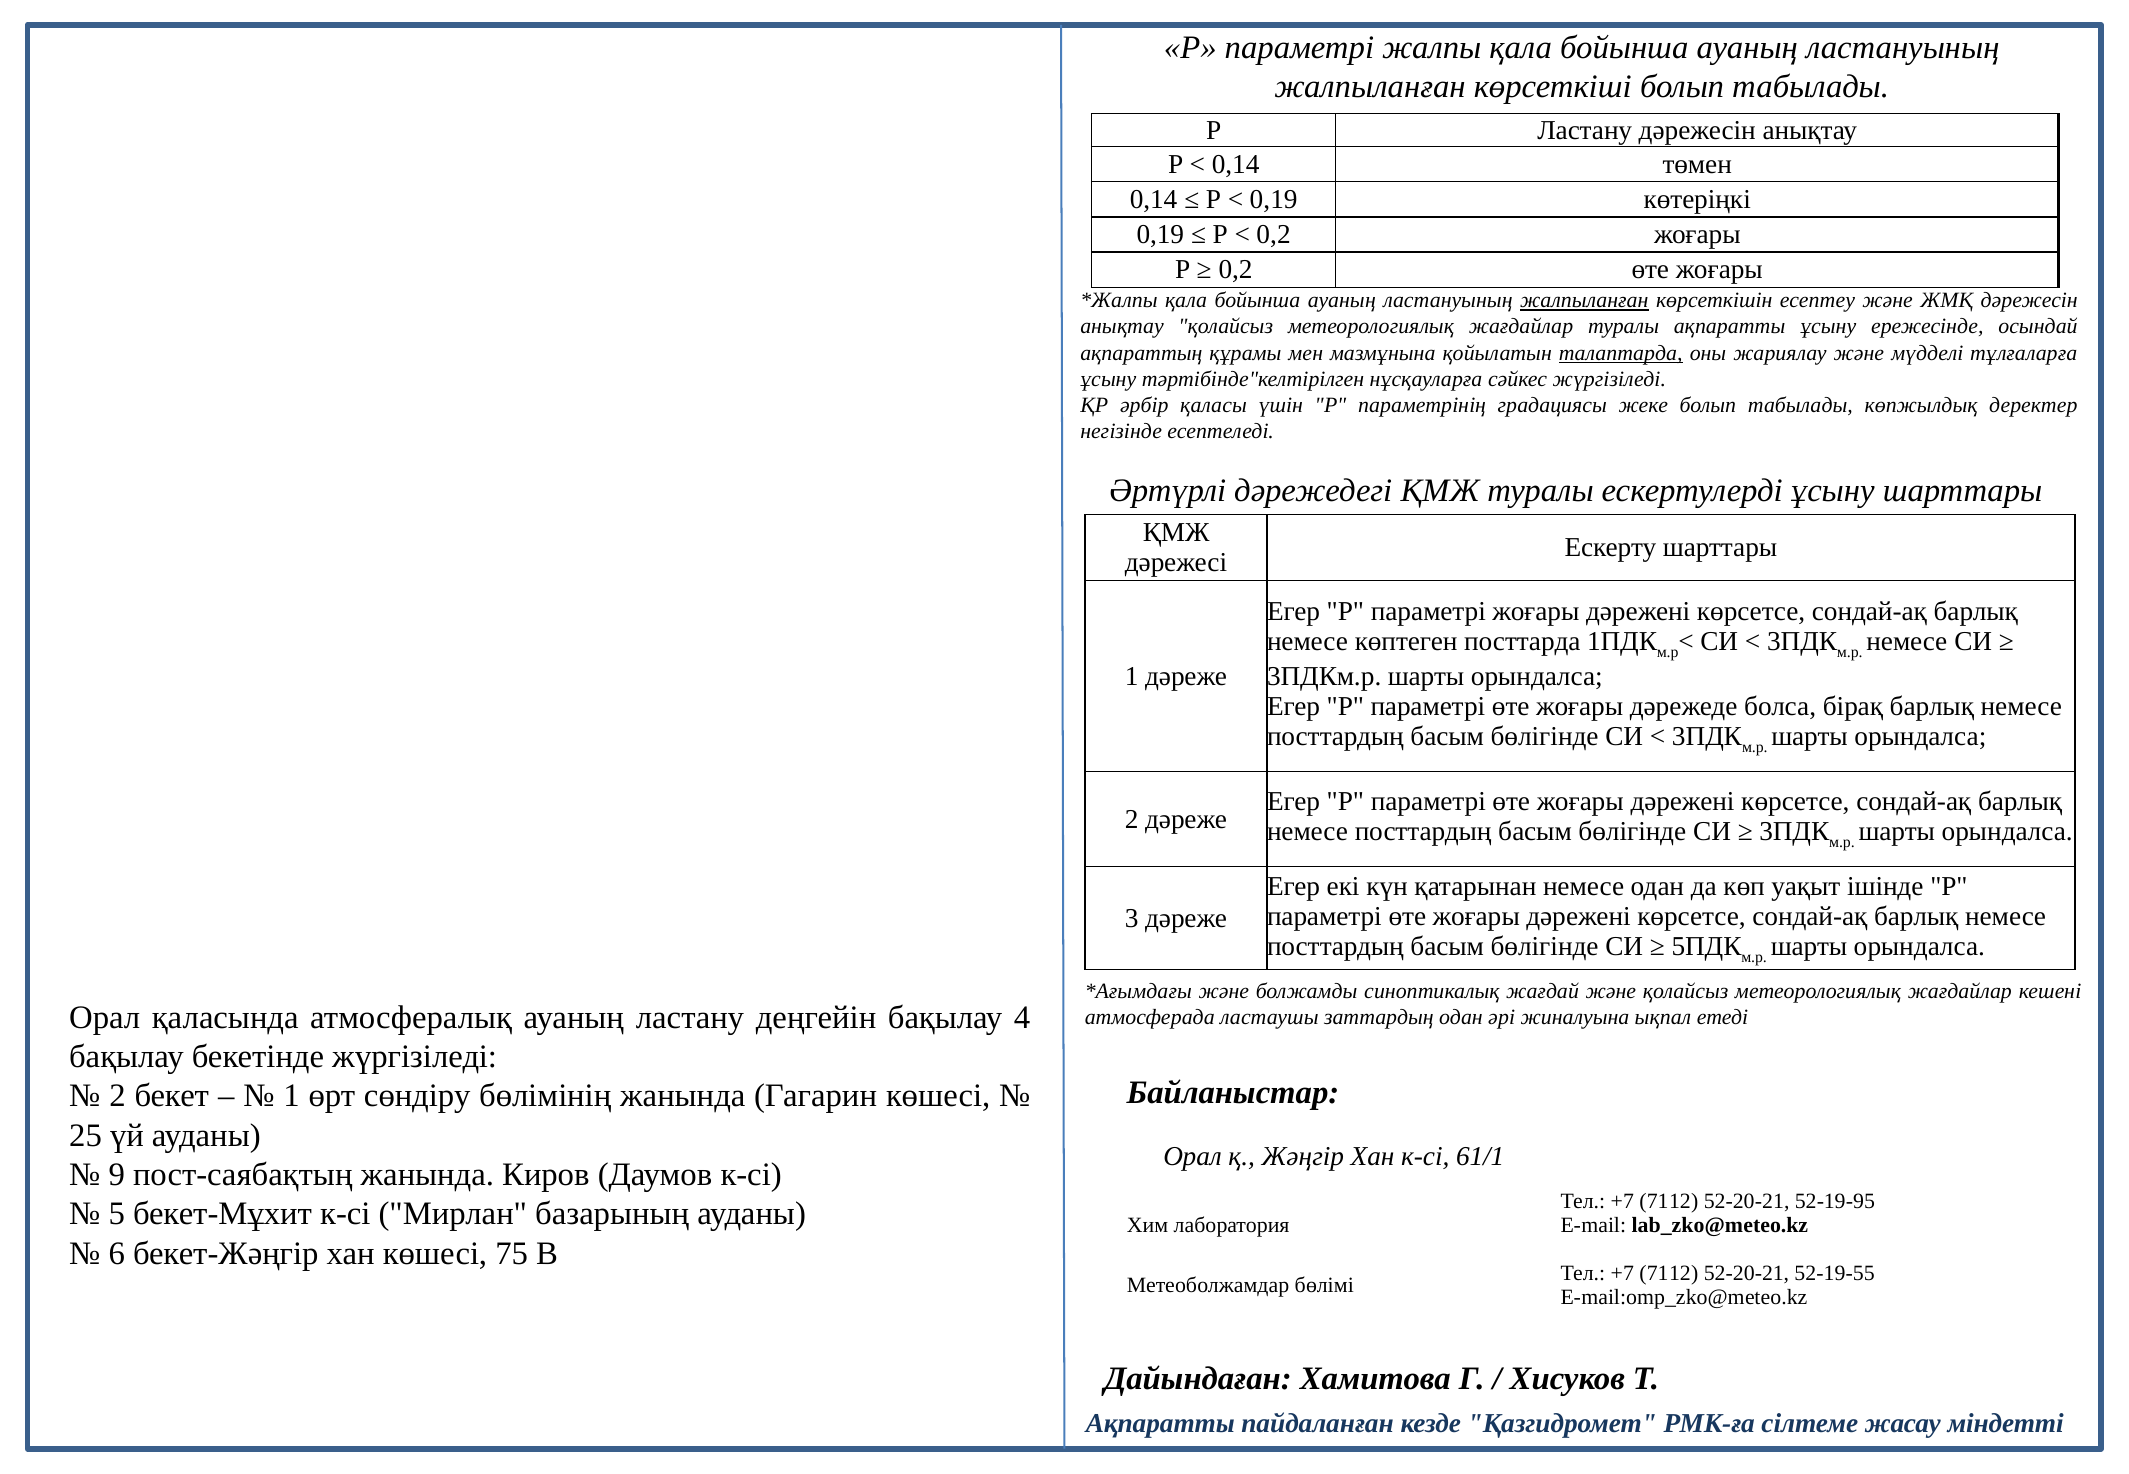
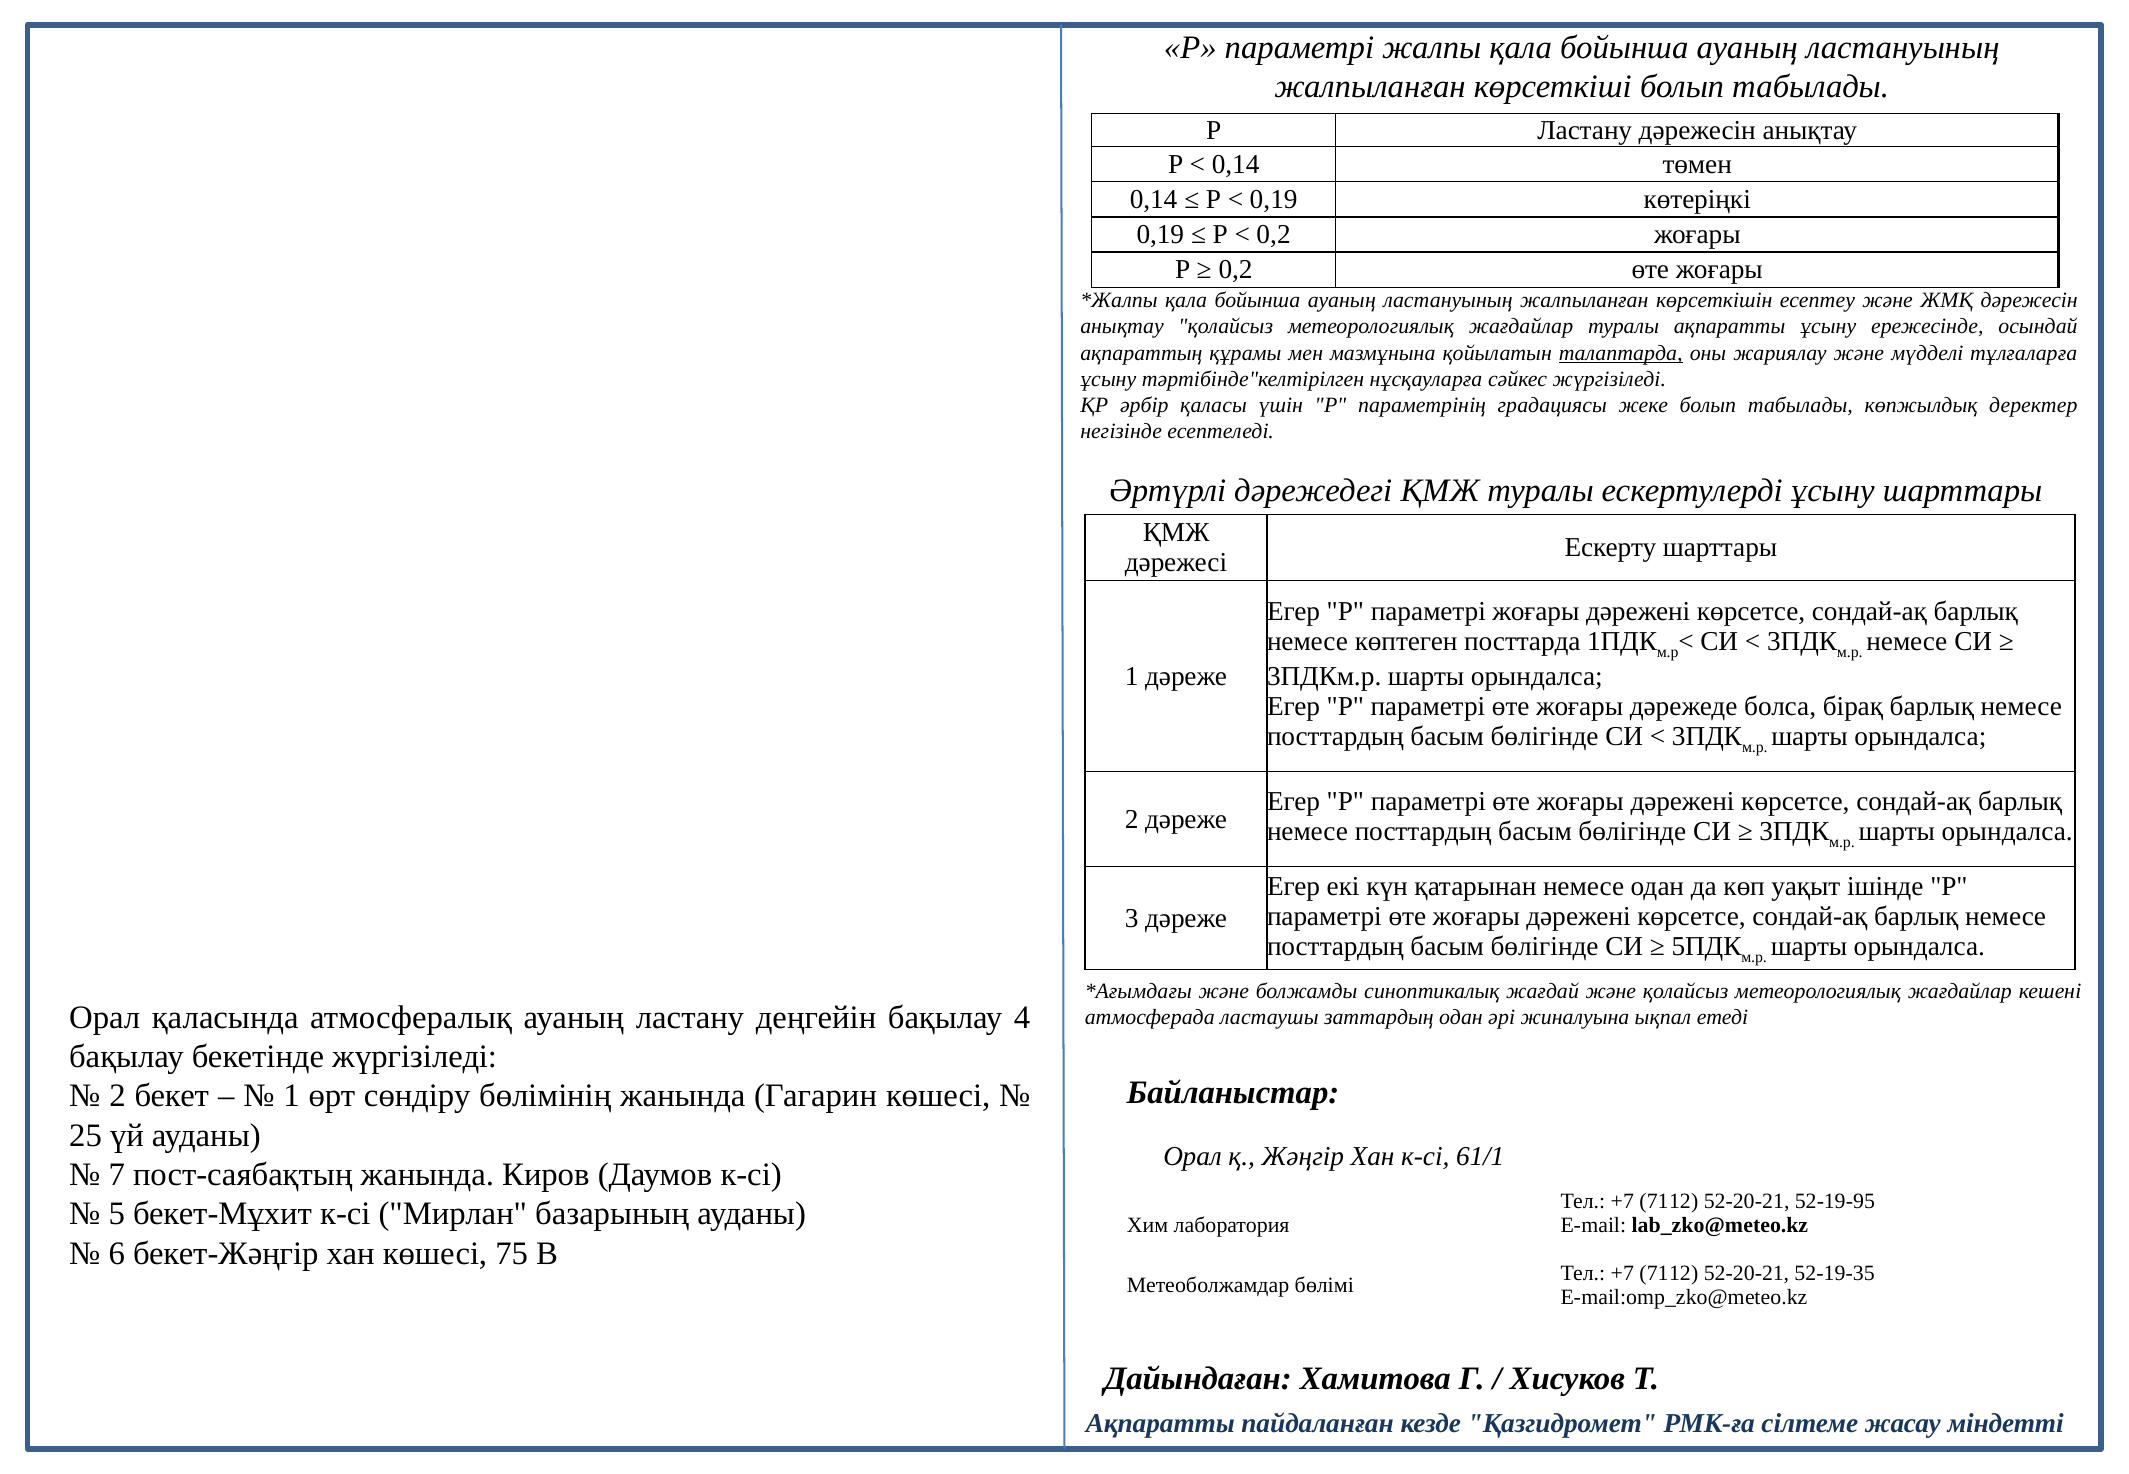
жалпыланған at (1584, 301) underline: present -> none
9: 9 -> 7
52-19-55: 52-19-55 -> 52-19-35
